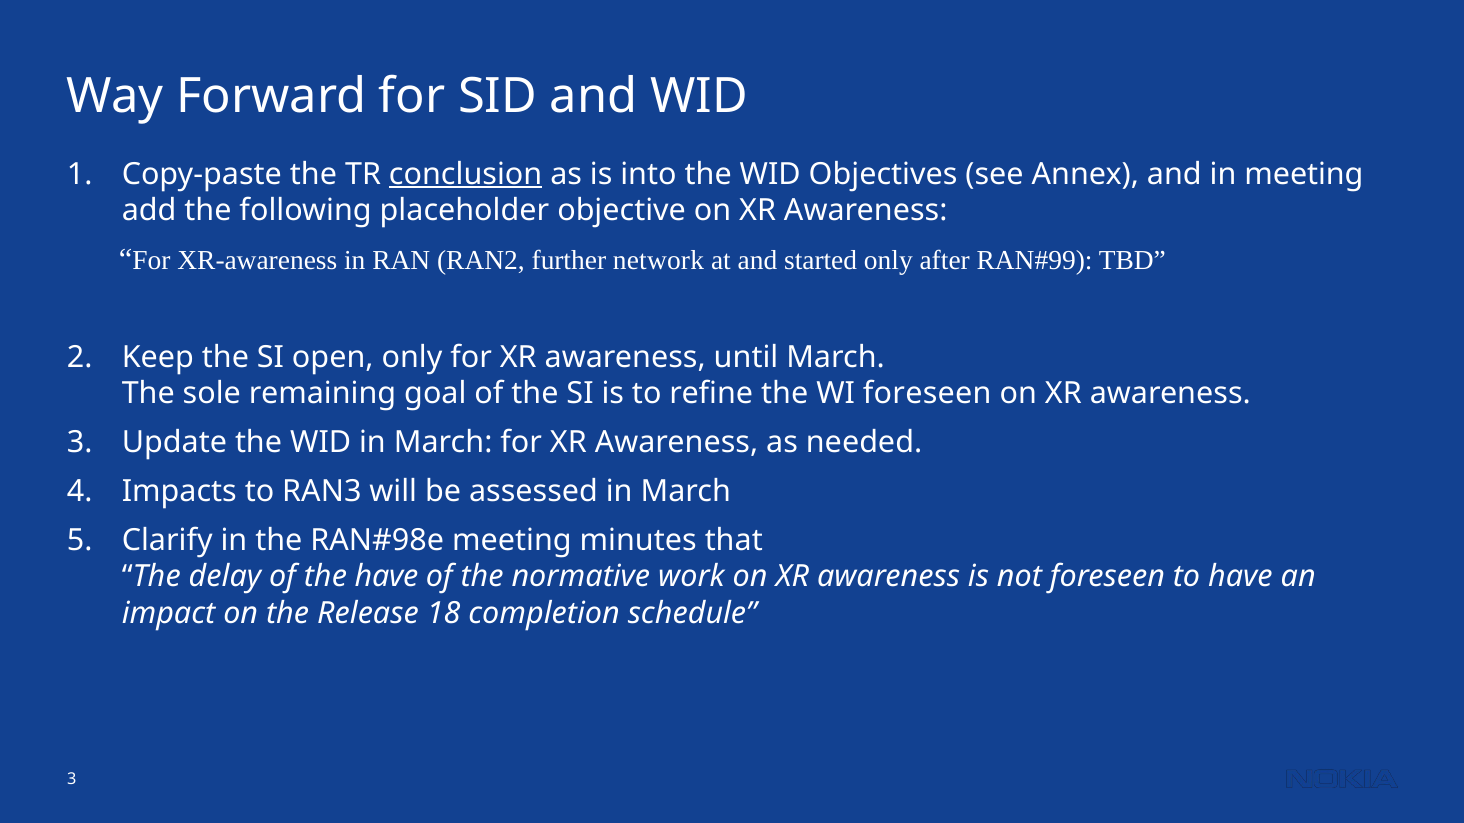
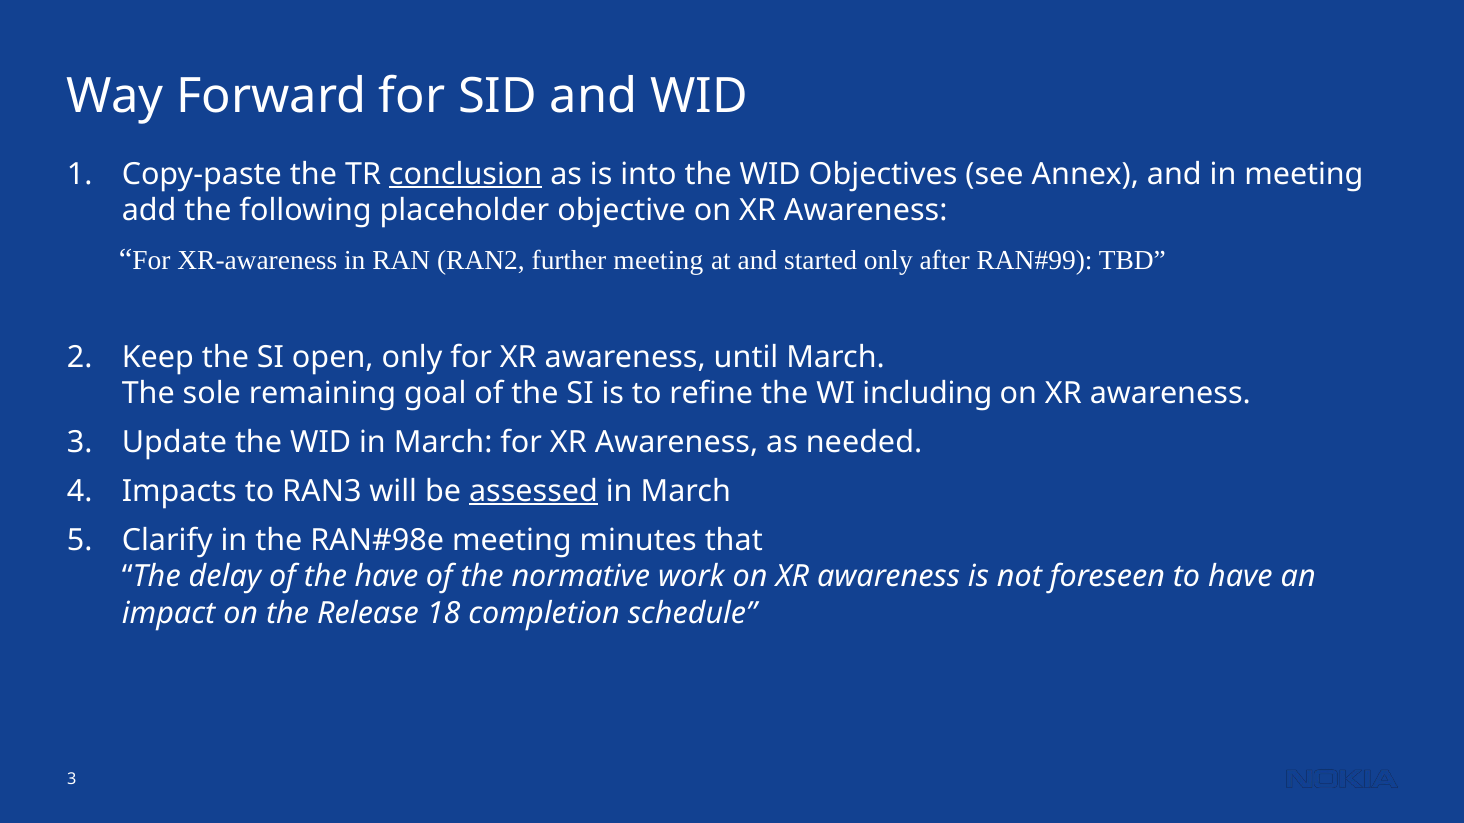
further network: network -> meeting
WI foreseen: foreseen -> including
assessed underline: none -> present
